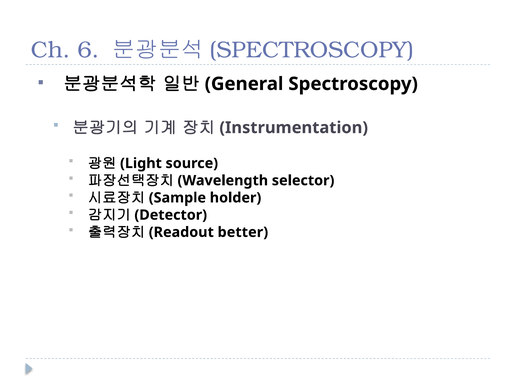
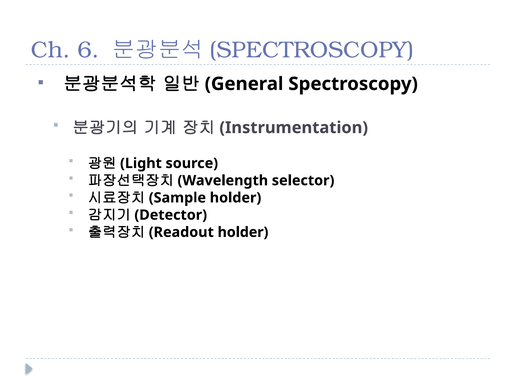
better at (243, 232): better -> holder
